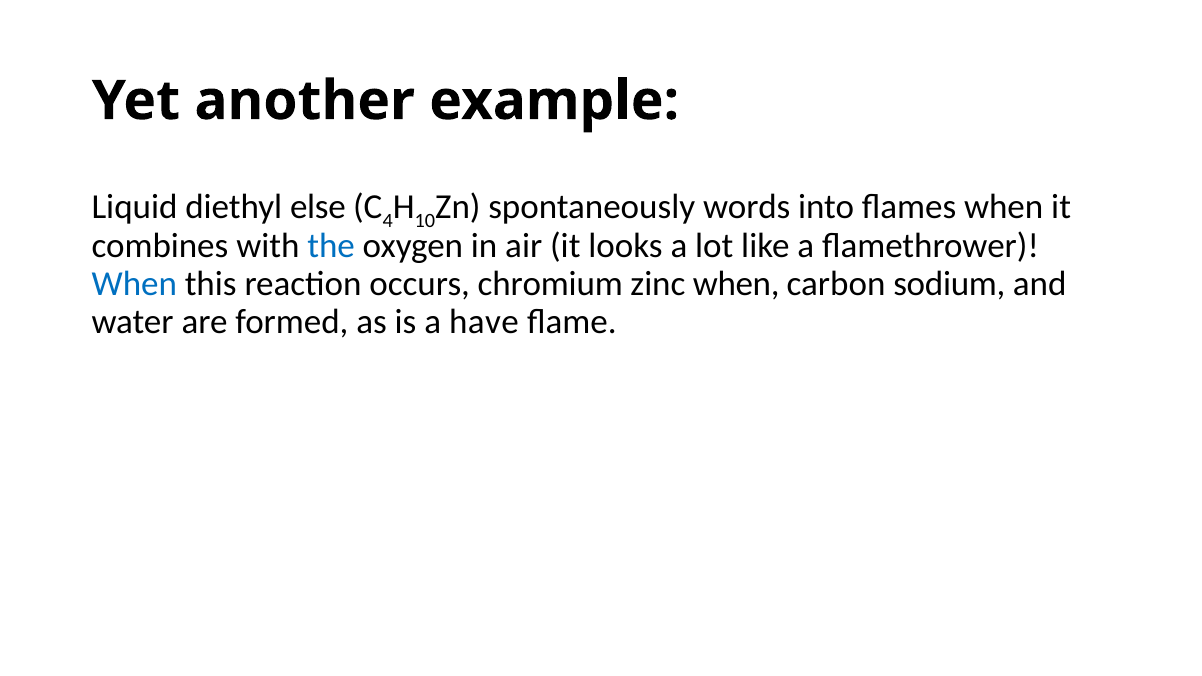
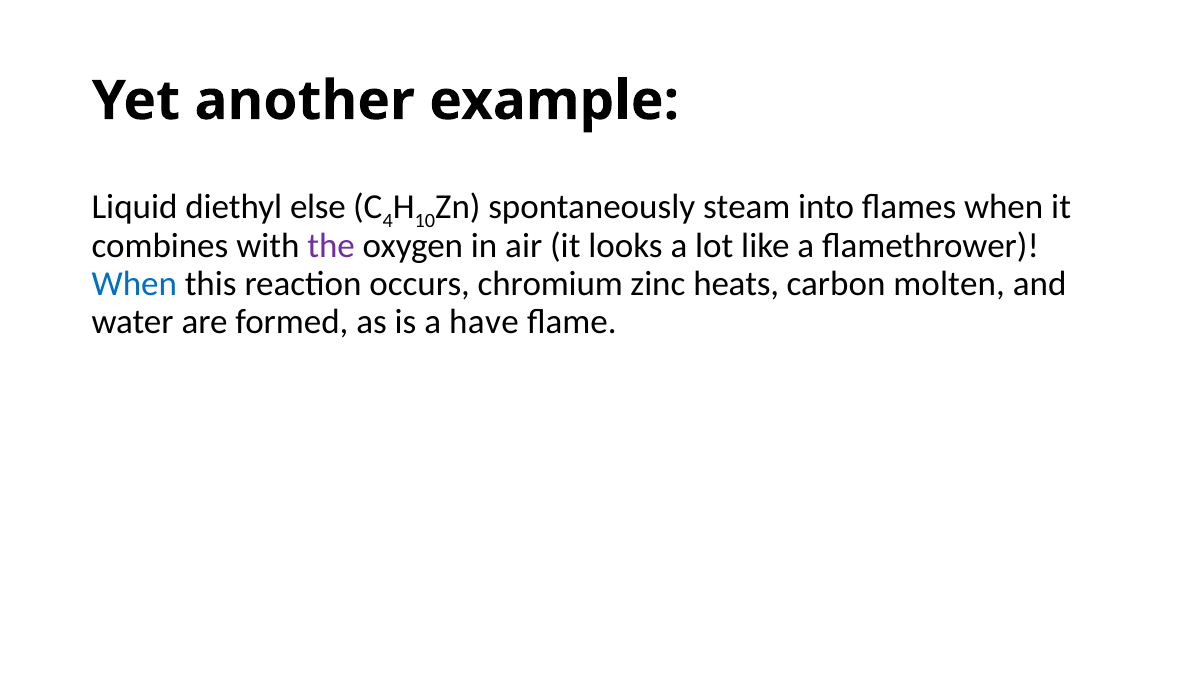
words: words -> steam
the colour: blue -> purple
zinc when: when -> heats
sodium: sodium -> molten
